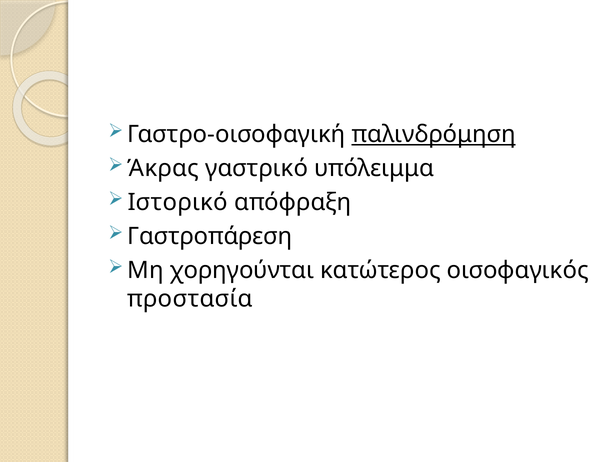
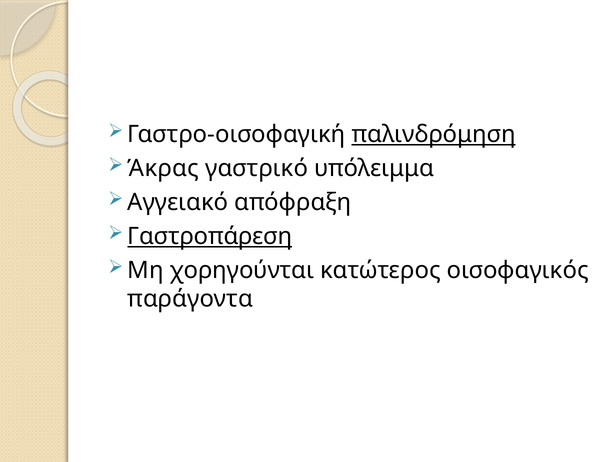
Ιστορικό: Ιστορικό -> Αγγειακό
Γαστροπάρεση underline: none -> present
προστασία: προστασία -> παράγοντα
